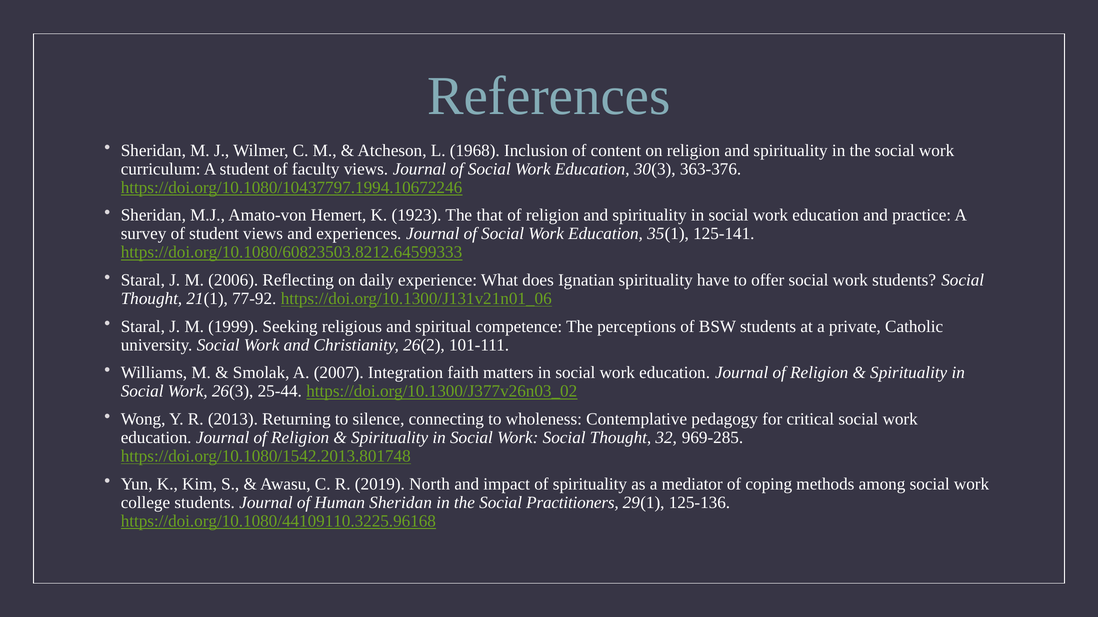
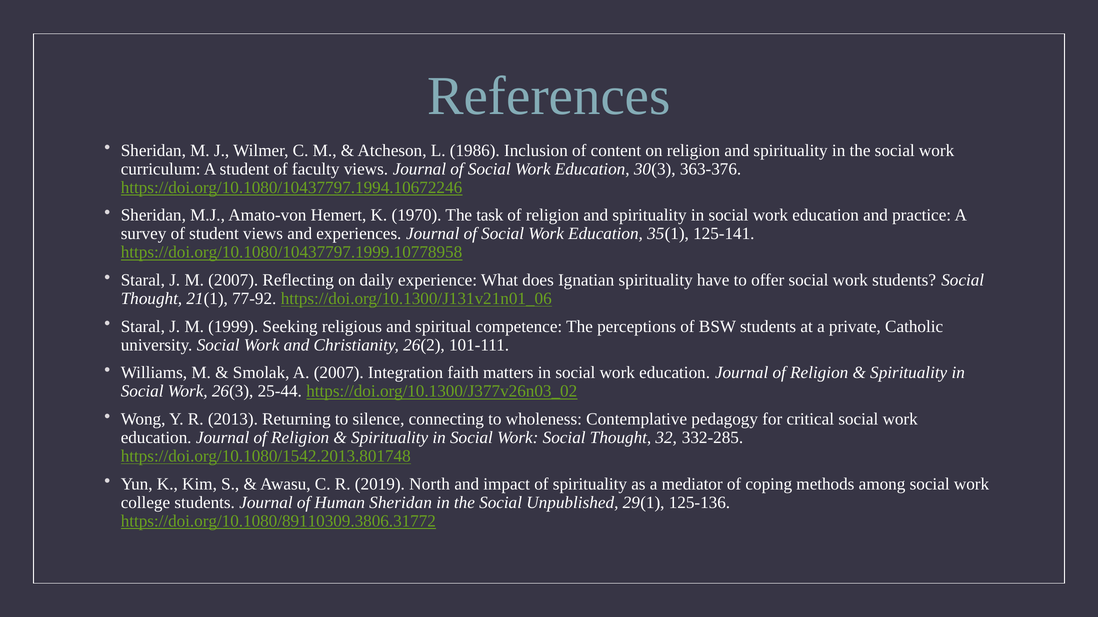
1968: 1968 -> 1986
1923: 1923 -> 1970
that: that -> task
https://doi.org/10.1080/60823503.8212.64599333: https://doi.org/10.1080/60823503.8212.64599333 -> https://doi.org/10.1080/10437797.1999.10778958
M 2006: 2006 -> 2007
969-285: 969-285 -> 332-285
Practitioners: Practitioners -> Unpublished
https://doi.org/10.1080/44109110.3225.96168: https://doi.org/10.1080/44109110.3225.96168 -> https://doi.org/10.1080/89110309.3806.31772
